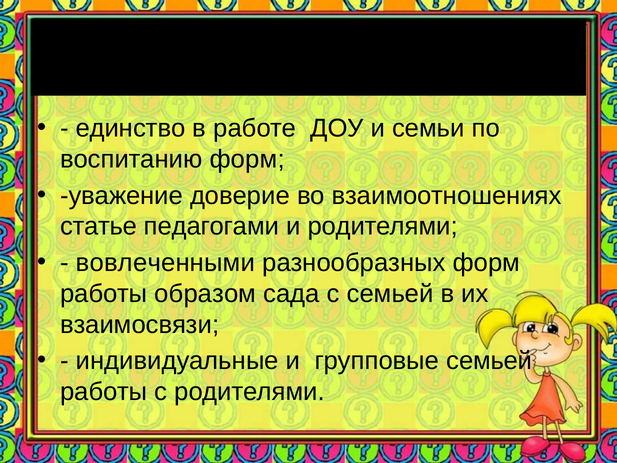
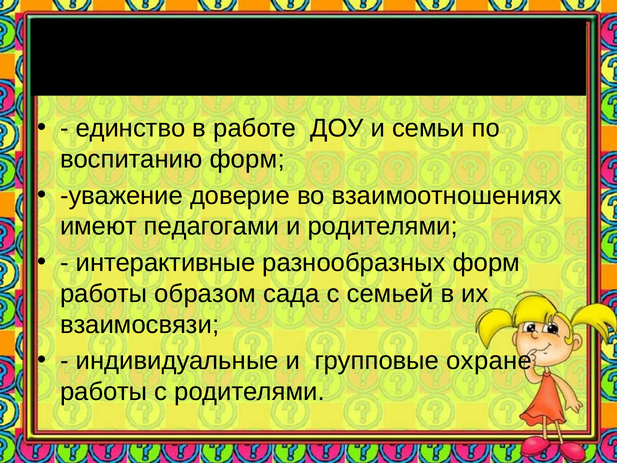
статье: статье -> имеют
вовлеченными: вовлеченными -> интерактивные
групповые семьей: семьей -> охране
